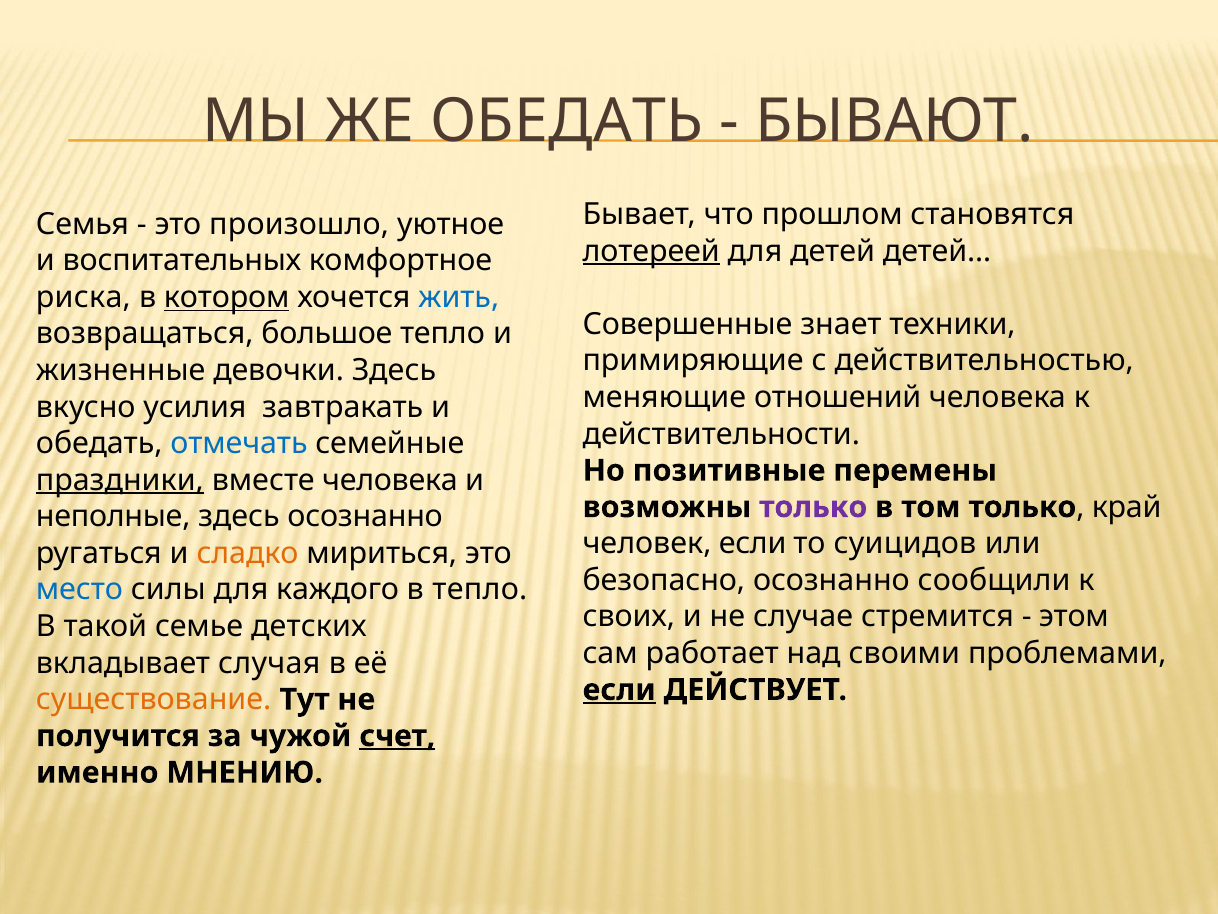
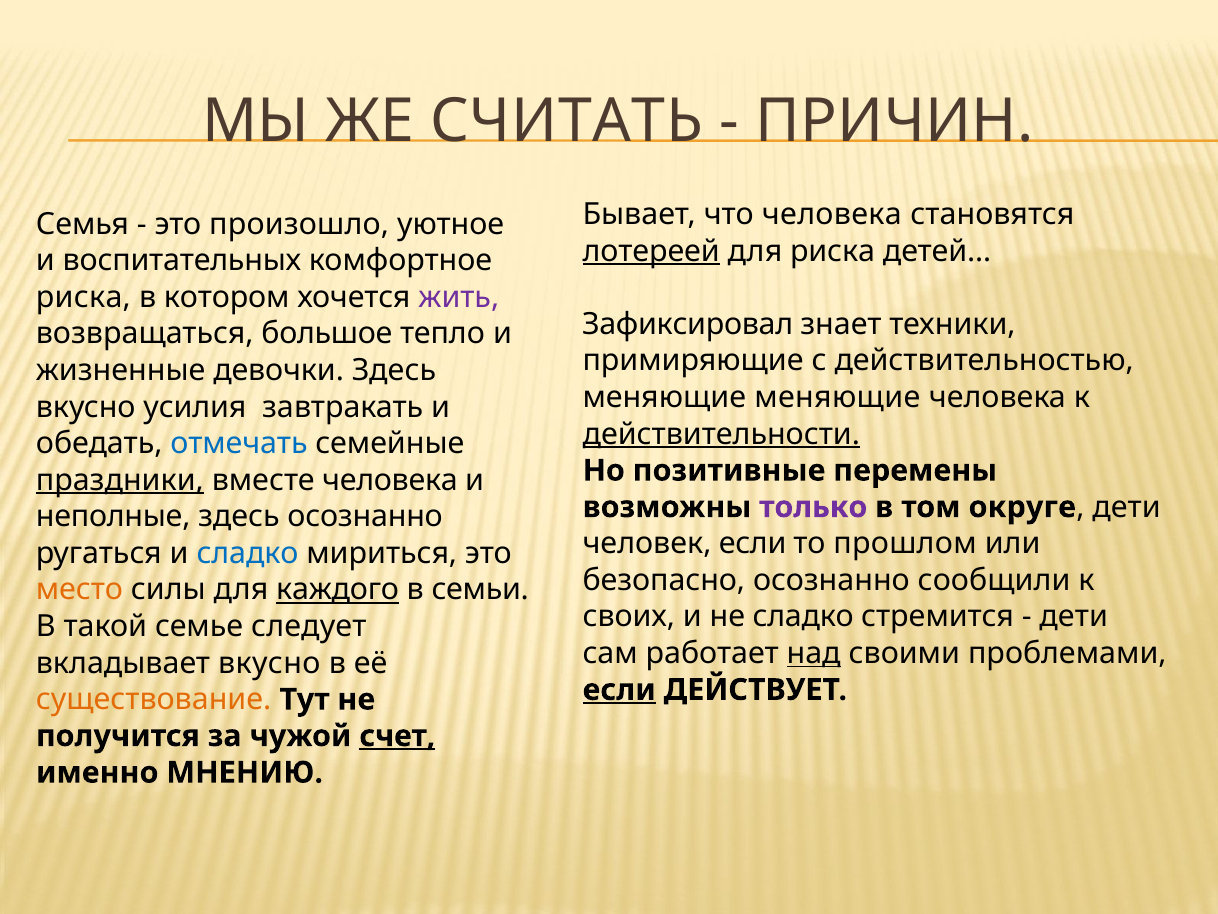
ЖЕ ОБЕДАТЬ: ОБЕДАТЬ -> СЧИТАТЬ
БЫВАЮТ: БЫВАЮТ -> ПРИЧИН
что прошлом: прошлом -> человека
для детей: детей -> риска
котором underline: present -> none
жить colour: blue -> purple
Совершенные: Совершенные -> Зафиксировал
меняющие отношений: отношений -> меняющие
действительности underline: none -> present
том только: только -> округе
край at (1127, 507): край -> дети
суицидов: суицидов -> прошлом
сладко at (248, 553) colour: orange -> blue
место colour: blue -> orange
каждого underline: none -> present
в тепло: тепло -> семьи
не случае: случае -> сладко
этом at (1074, 616): этом -> дети
детских: детских -> следует
над underline: none -> present
вкладывает случая: случая -> вкусно
